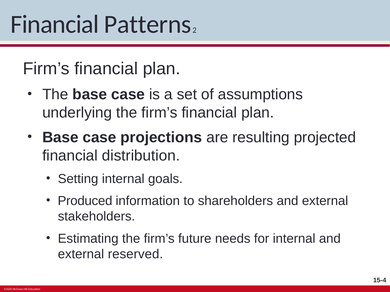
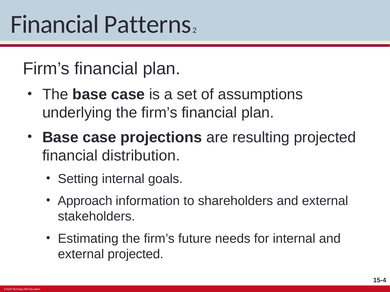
Produced: Produced -> Approach
external reserved: reserved -> projected
